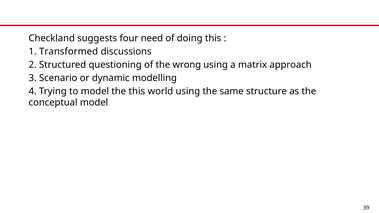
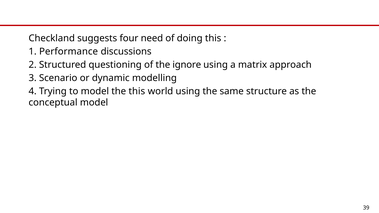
Transformed: Transformed -> Performance
wrong: wrong -> ignore
